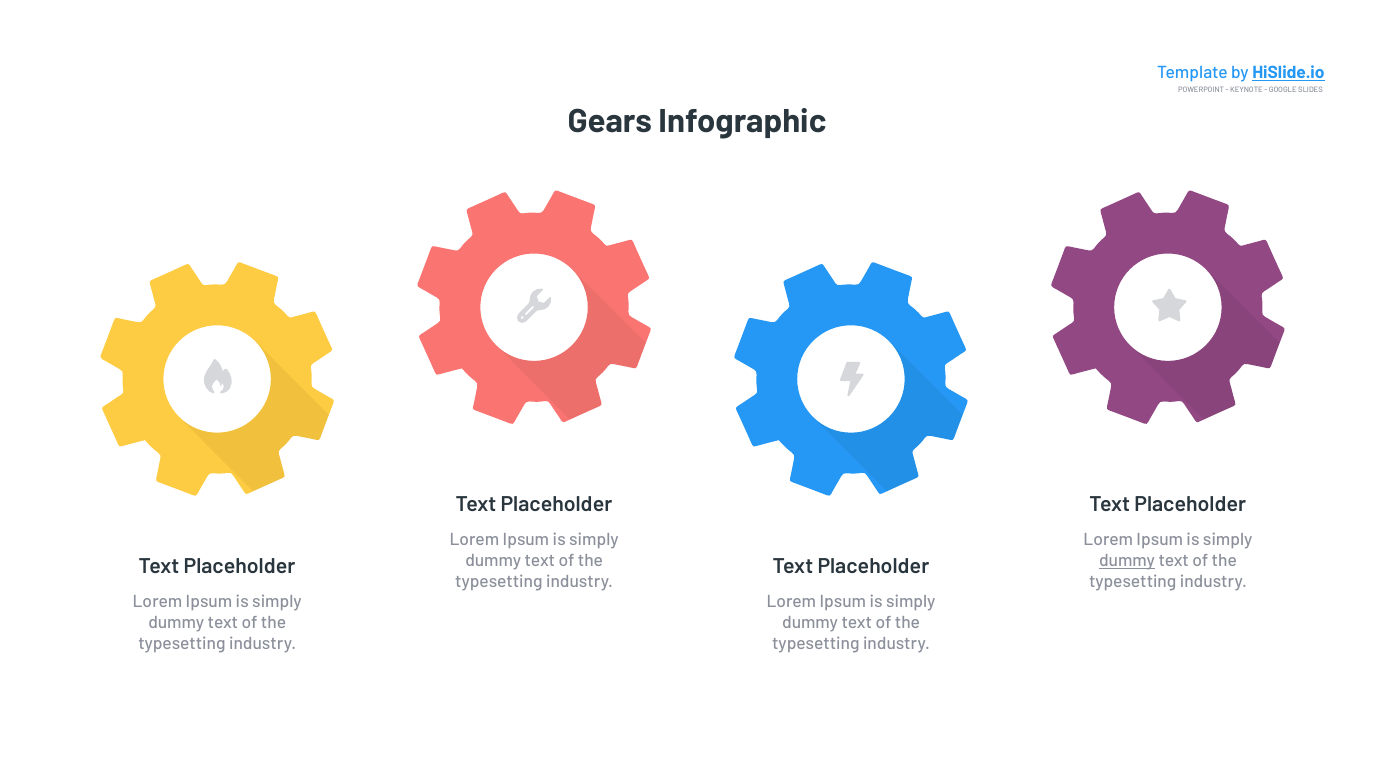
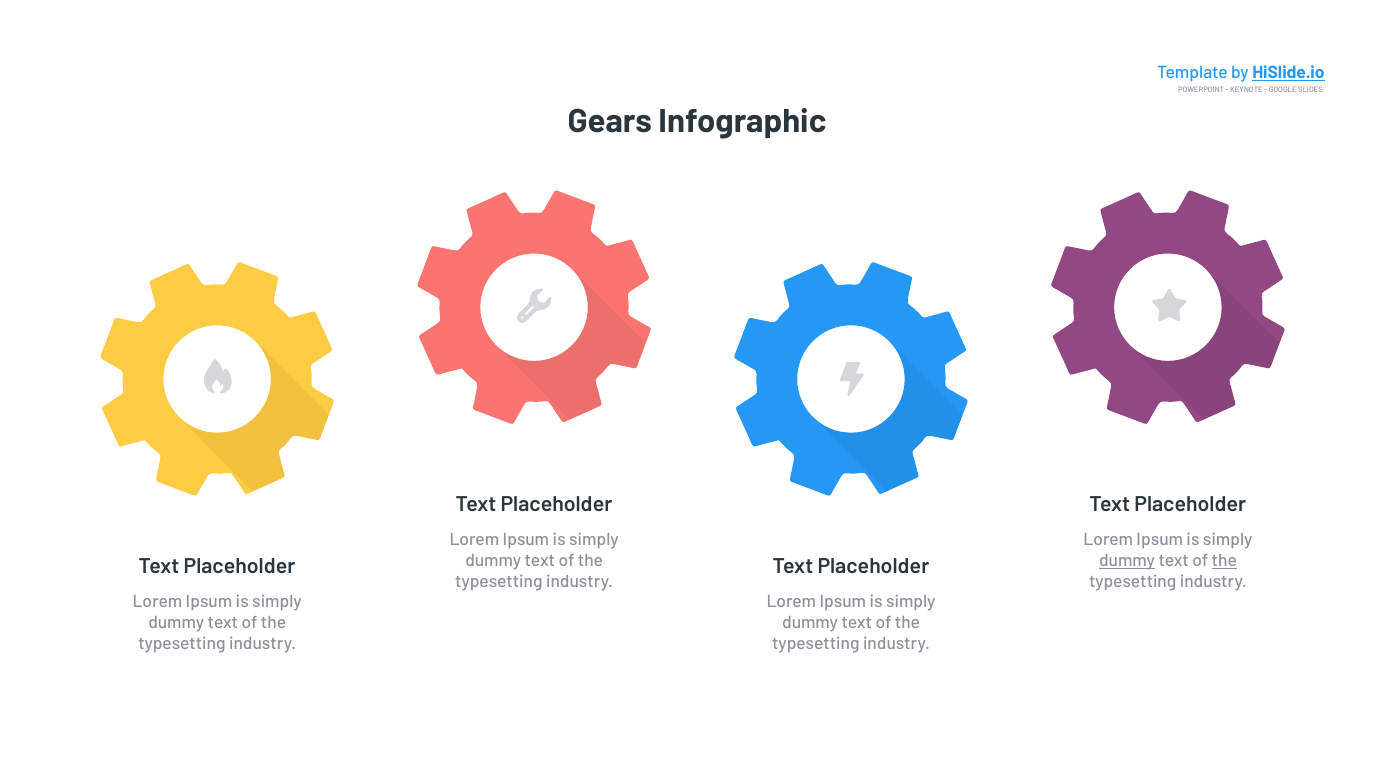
the at (1224, 561) underline: none -> present
